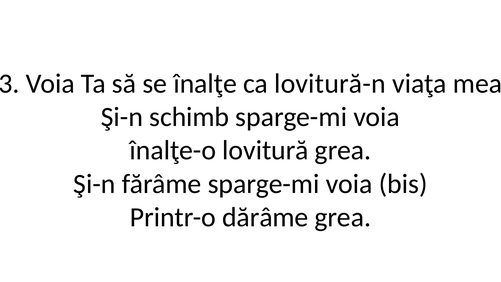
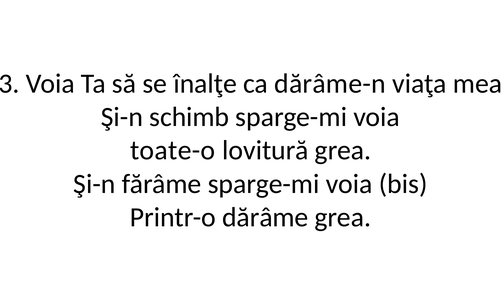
lovitură-n: lovitură-n -> dărâme-n
înalţe-o: înalţe-o -> toate-o
